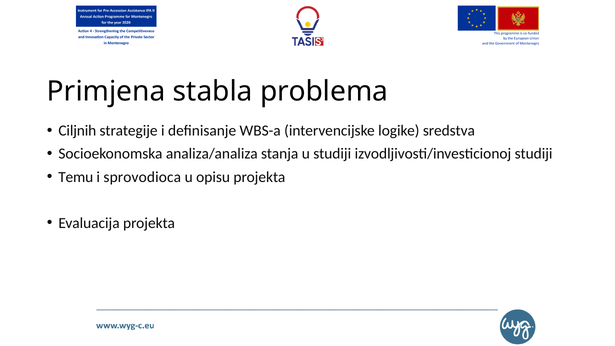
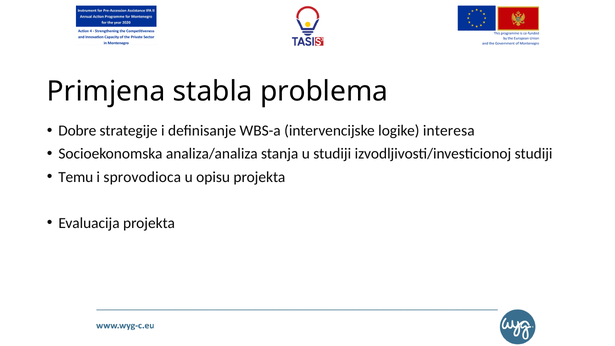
Ciljnih: Ciljnih -> Dobre
sredstva: sredstva -> interesa
